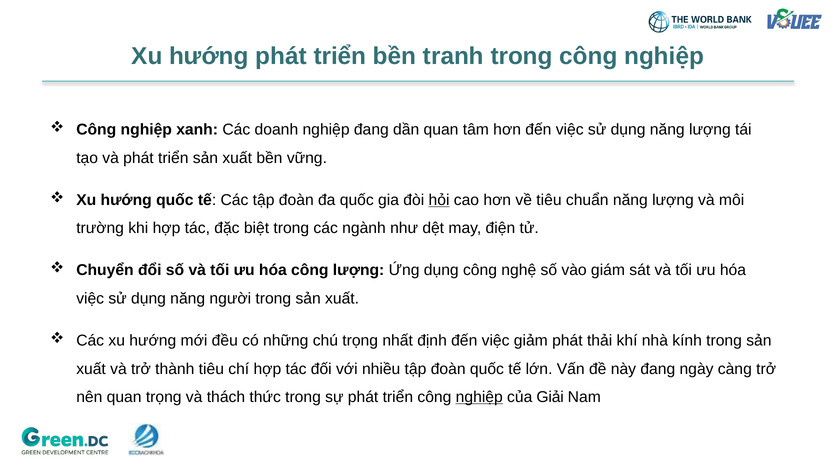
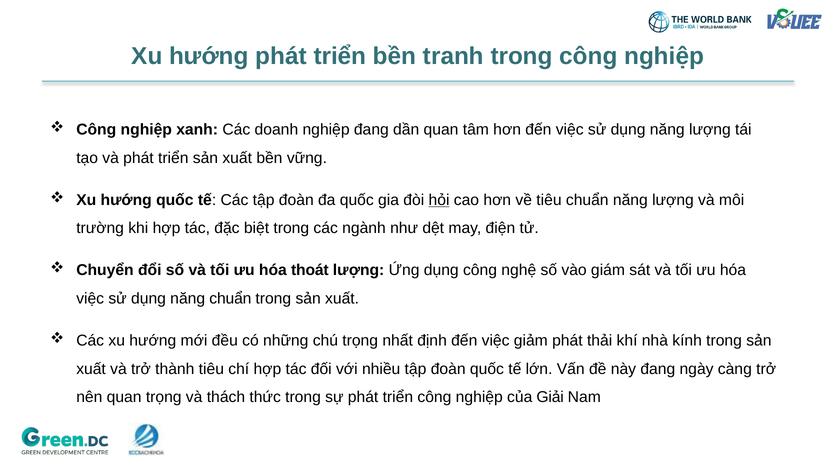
hóa công: công -> thoát
năng người: người -> chuẩn
nghiệp at (479, 397) underline: present -> none
